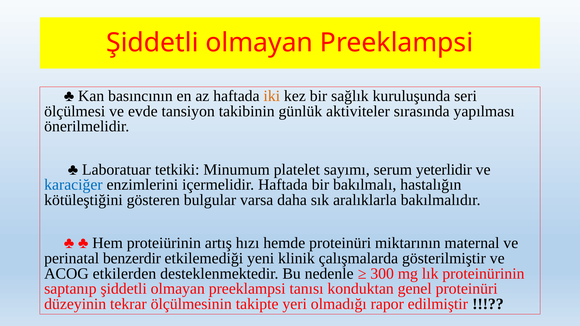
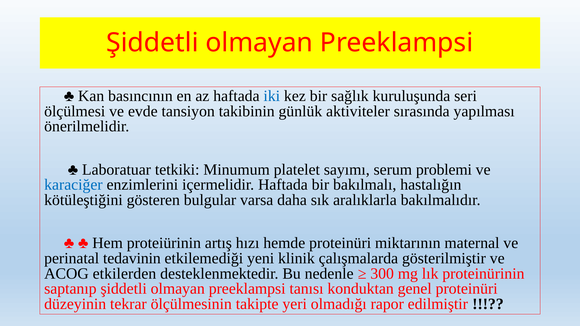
iki colour: orange -> blue
yeterlidir: yeterlidir -> problemi
benzerdir: benzerdir -> tedavinin
